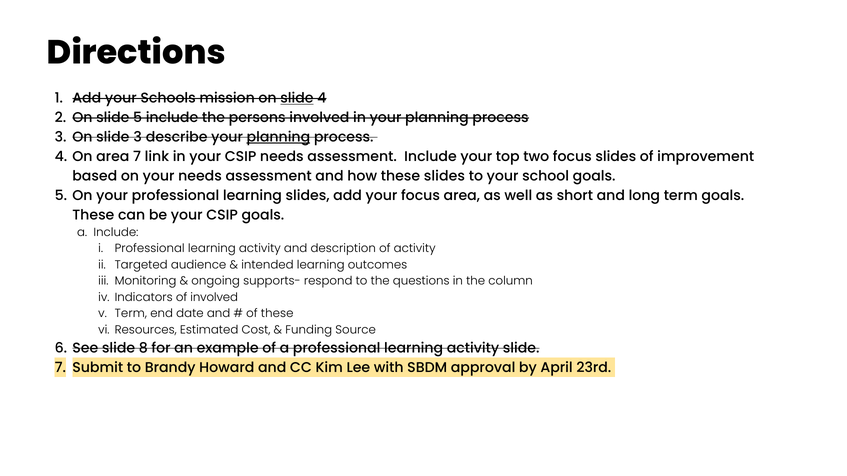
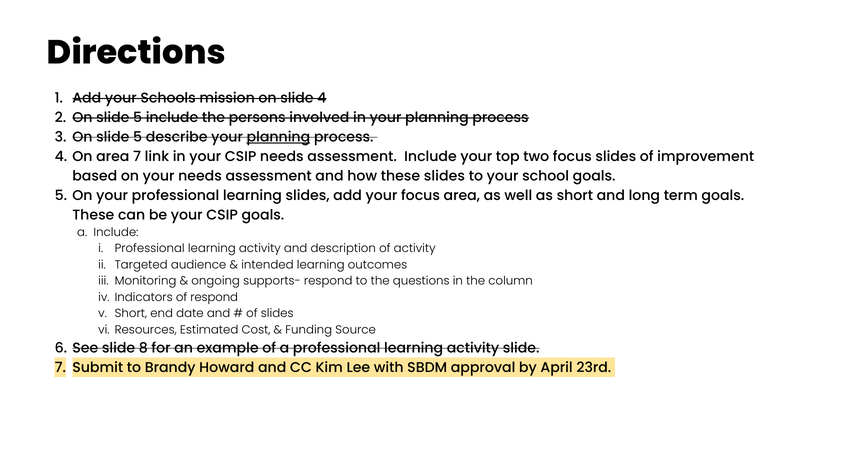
slide at (297, 98) underline: present -> none
3 at (138, 137): 3 -> 5
of involved: involved -> respond
Term at (131, 314): Term -> Short
of these: these -> slides
